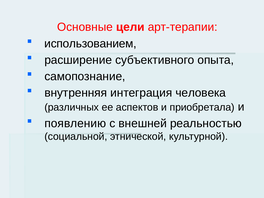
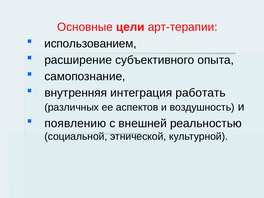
человека: человека -> работать
приобретала: приобретала -> воздушность
